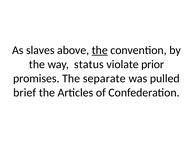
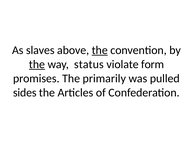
the at (37, 64) underline: none -> present
prior: prior -> form
separate: separate -> primarily
brief: brief -> sides
